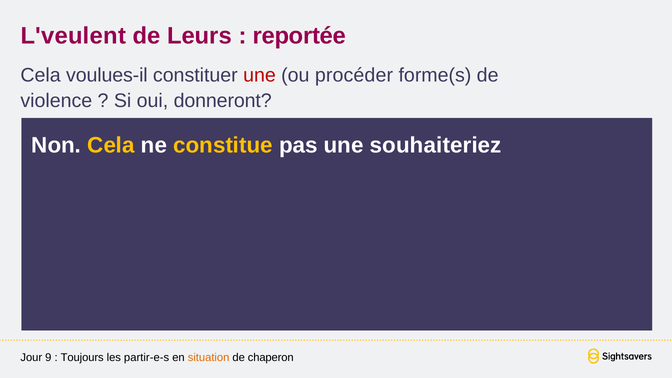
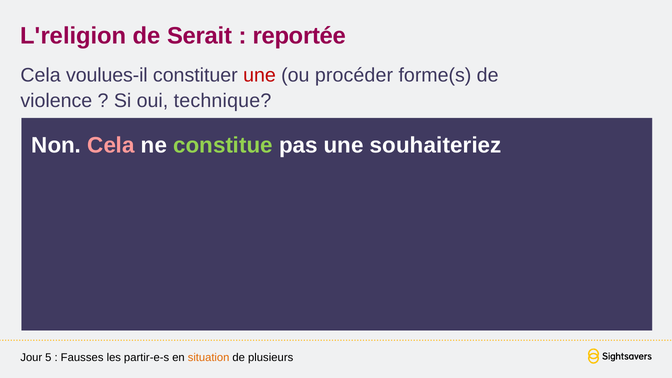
L'veulent: L'veulent -> L'religion
Leurs: Leurs -> Serait
donneront: donneront -> technique
Cela at (111, 146) colour: yellow -> pink
constitue colour: yellow -> light green
9: 9 -> 5
Toujours: Toujours -> Fausses
chaperon: chaperon -> plusieurs
